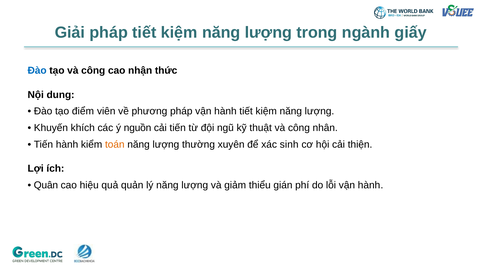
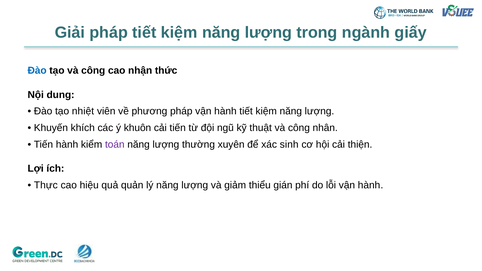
điểm: điểm -> nhiệt
nguồn: nguồn -> khuôn
toán colour: orange -> purple
Quân: Quân -> Thực
